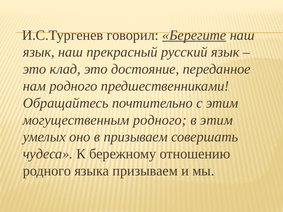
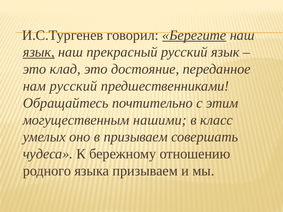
язык at (39, 52) underline: none -> present
нам родного: родного -> русский
могущественным родного: родного -> нашими
в этим: этим -> класс
